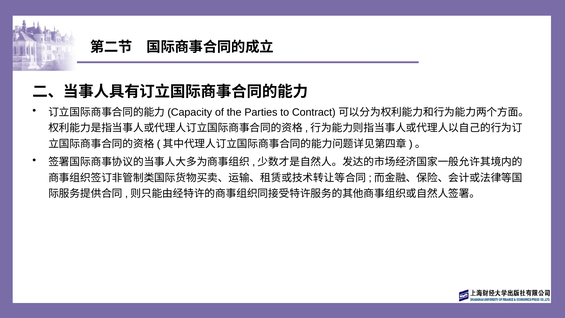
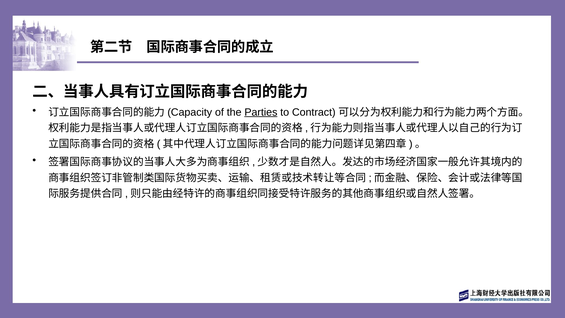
Parties underline: none -> present
